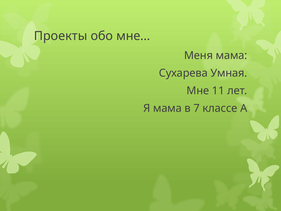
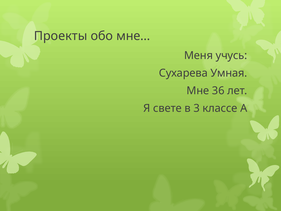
Меня мама: мама -> учусь
11: 11 -> 36
Я мама: мама -> свете
7: 7 -> 3
